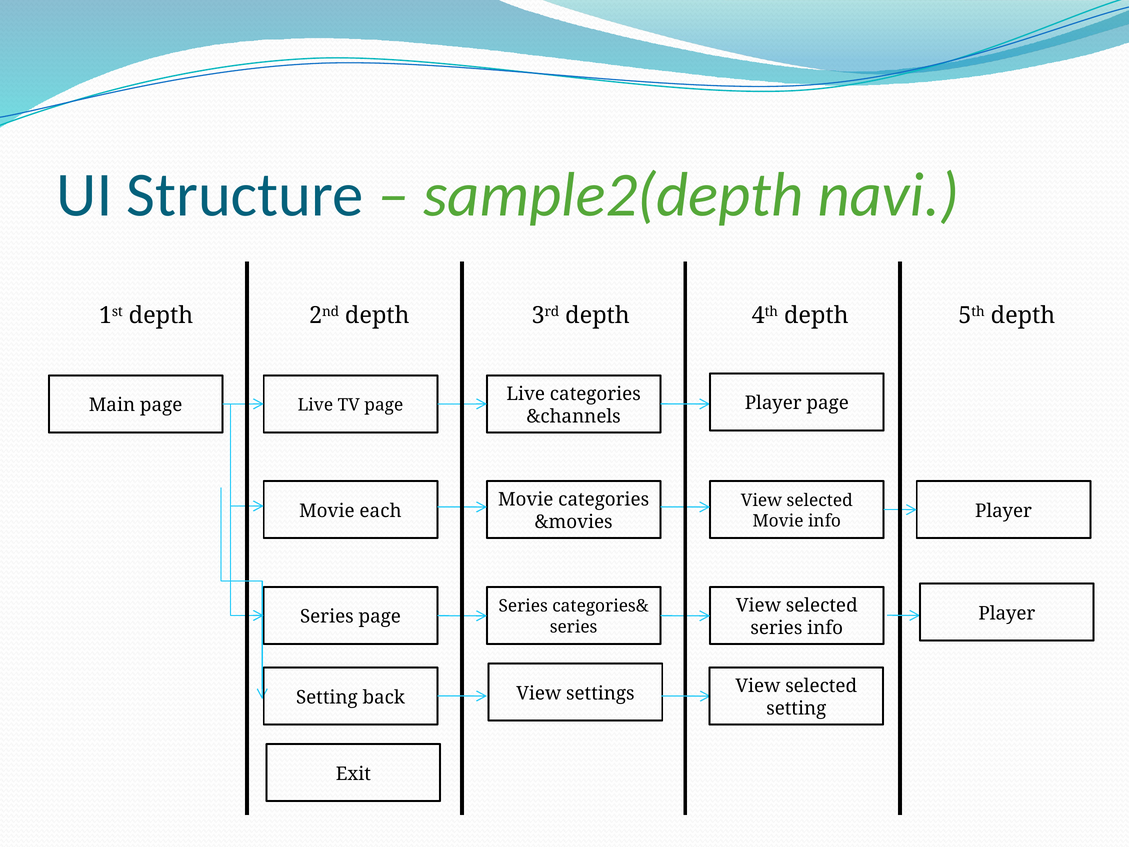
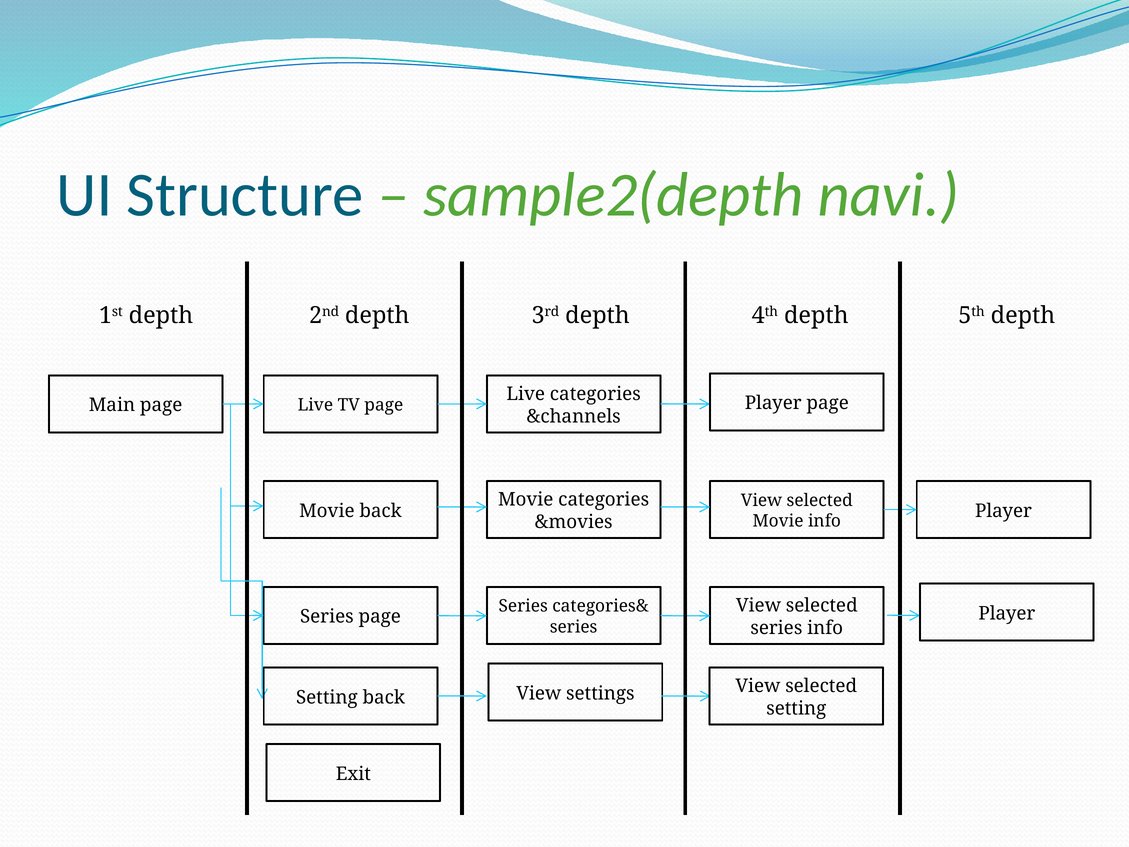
Movie each: each -> back
